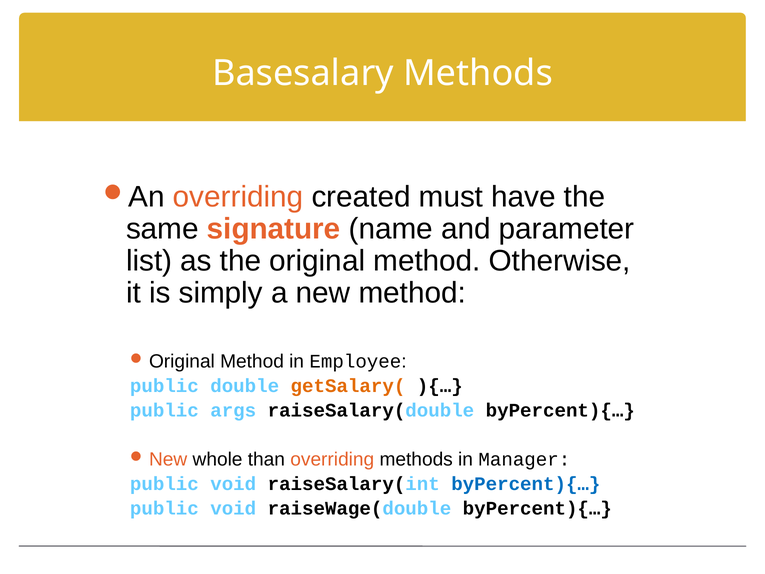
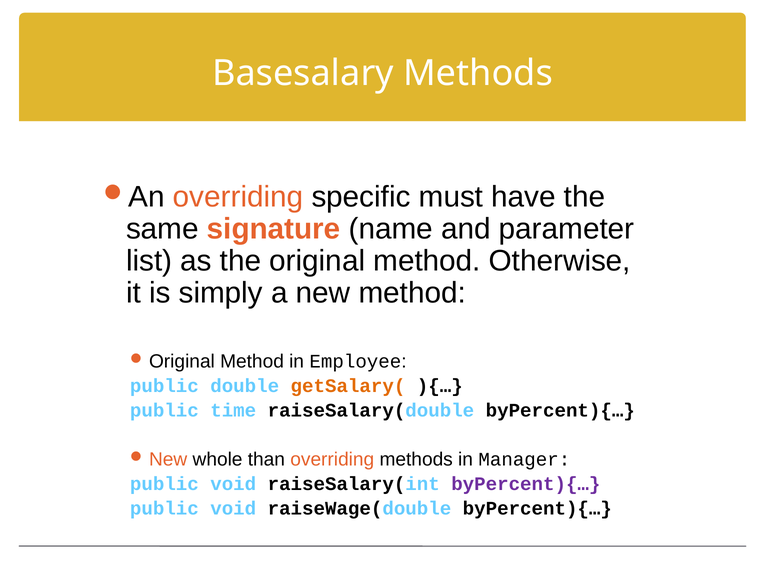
created: created -> specific
args: args -> time
byPercent){… at (526, 484) colour: blue -> purple
